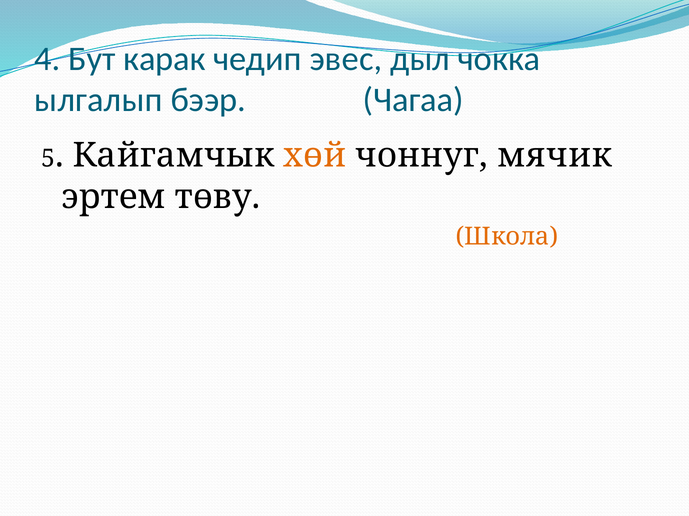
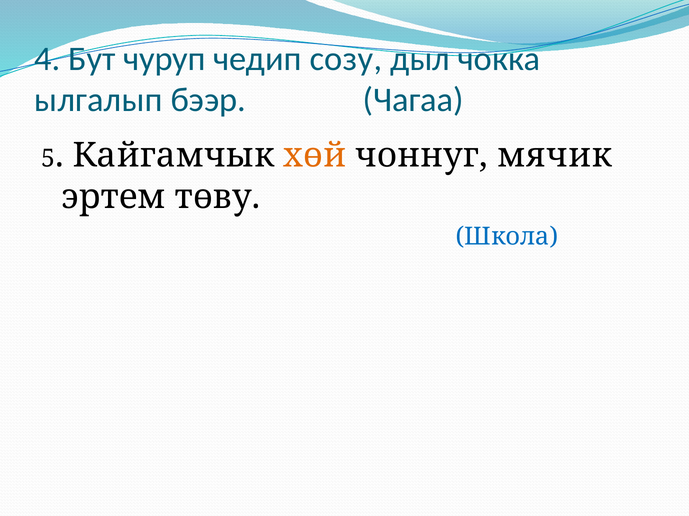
карак: карак -> чуруп
эвес: эвес -> созу
Школа colour: orange -> blue
